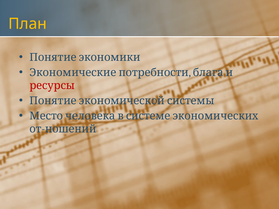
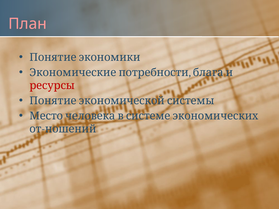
План colour: yellow -> pink
